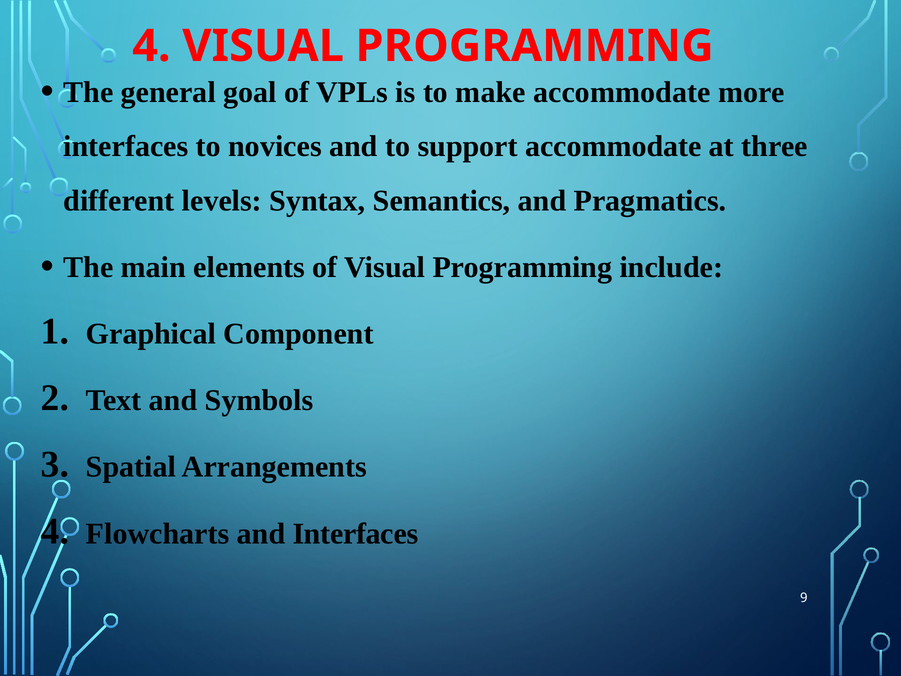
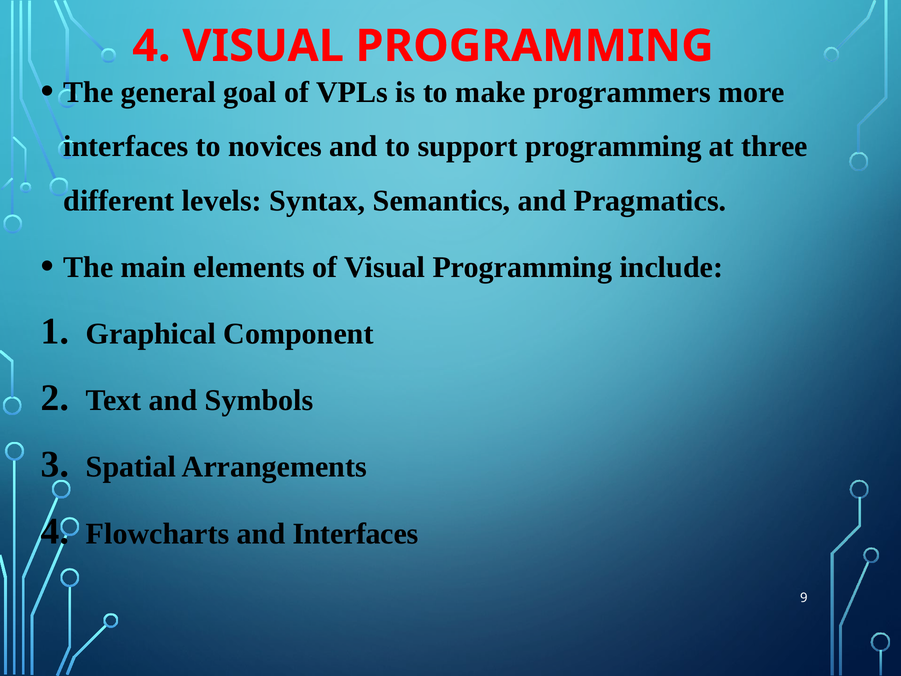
make accommodate: accommodate -> programmers
support accommodate: accommodate -> programming
